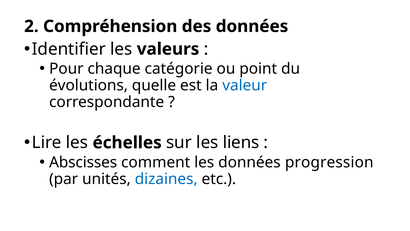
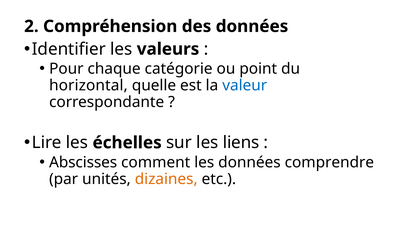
évolutions: évolutions -> horizontal
progression: progression -> comprendre
dizaines colour: blue -> orange
